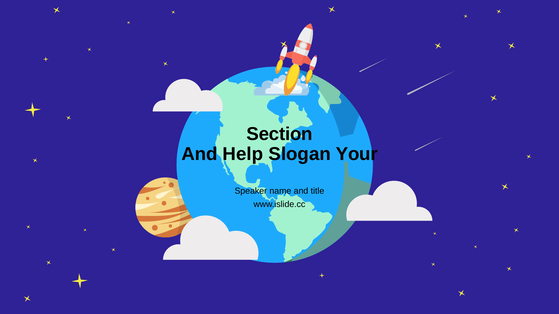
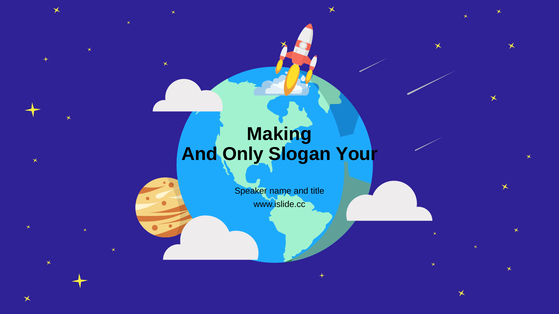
Section: Section -> Making
Help: Help -> Only
